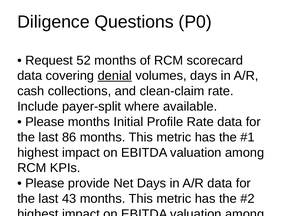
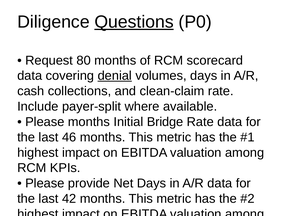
Questions underline: none -> present
52: 52 -> 80
Profile: Profile -> Bridge
86: 86 -> 46
43: 43 -> 42
